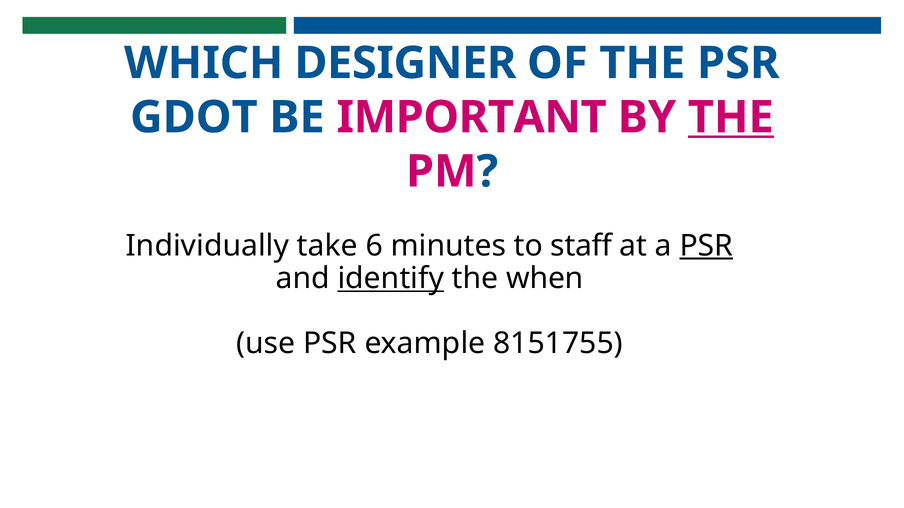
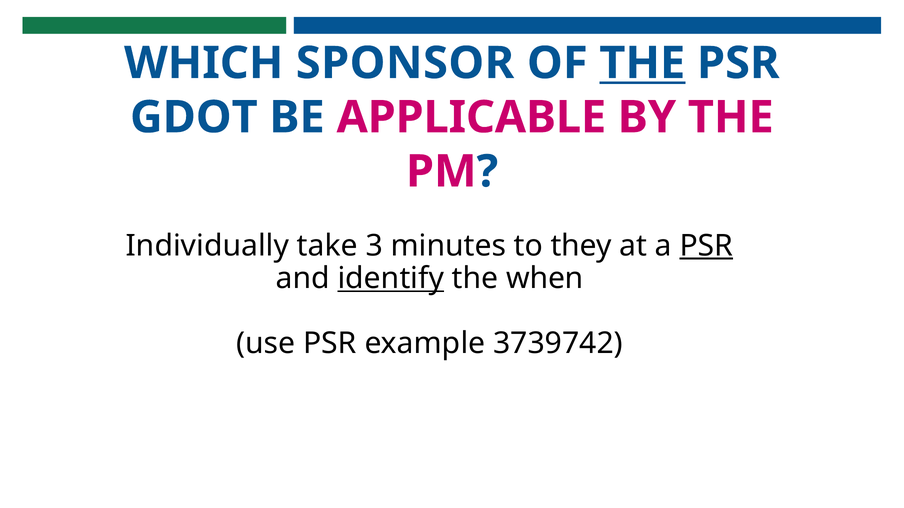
DESIGNER: DESIGNER -> SPONSOR
THE at (642, 63) underline: none -> present
IMPORTANT: IMPORTANT -> APPLICABLE
THE at (731, 118) underline: present -> none
6: 6 -> 3
staff: staff -> they
8151755: 8151755 -> 3739742
